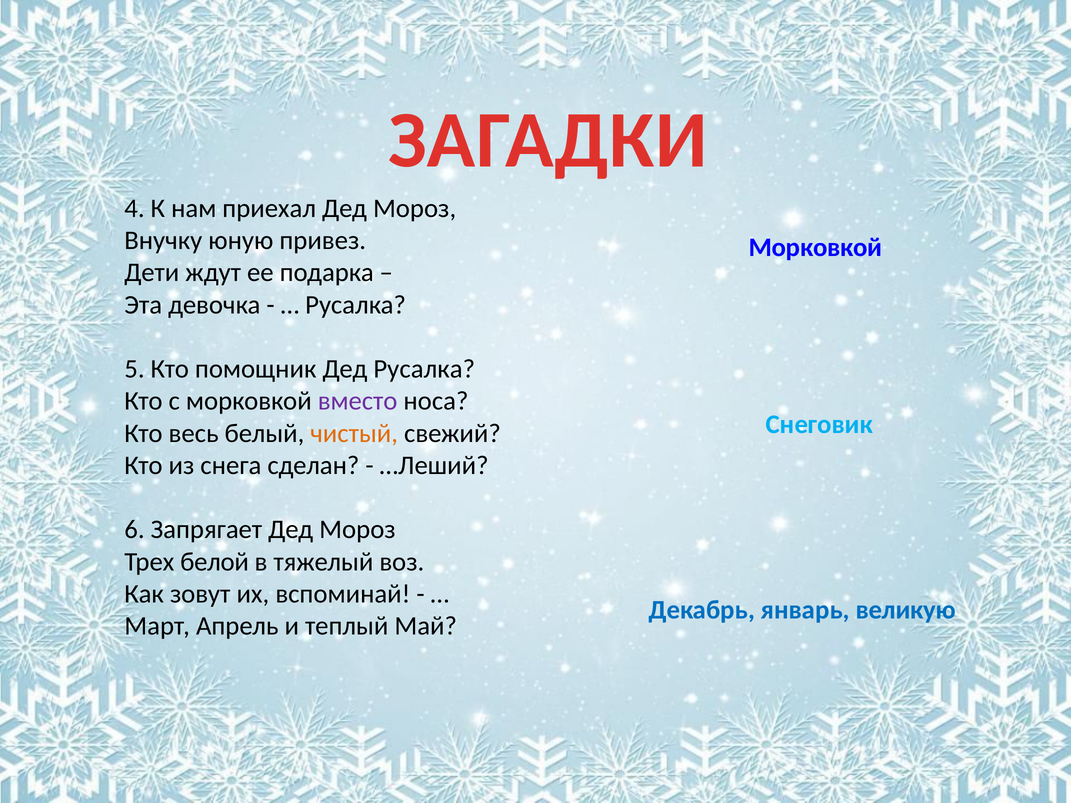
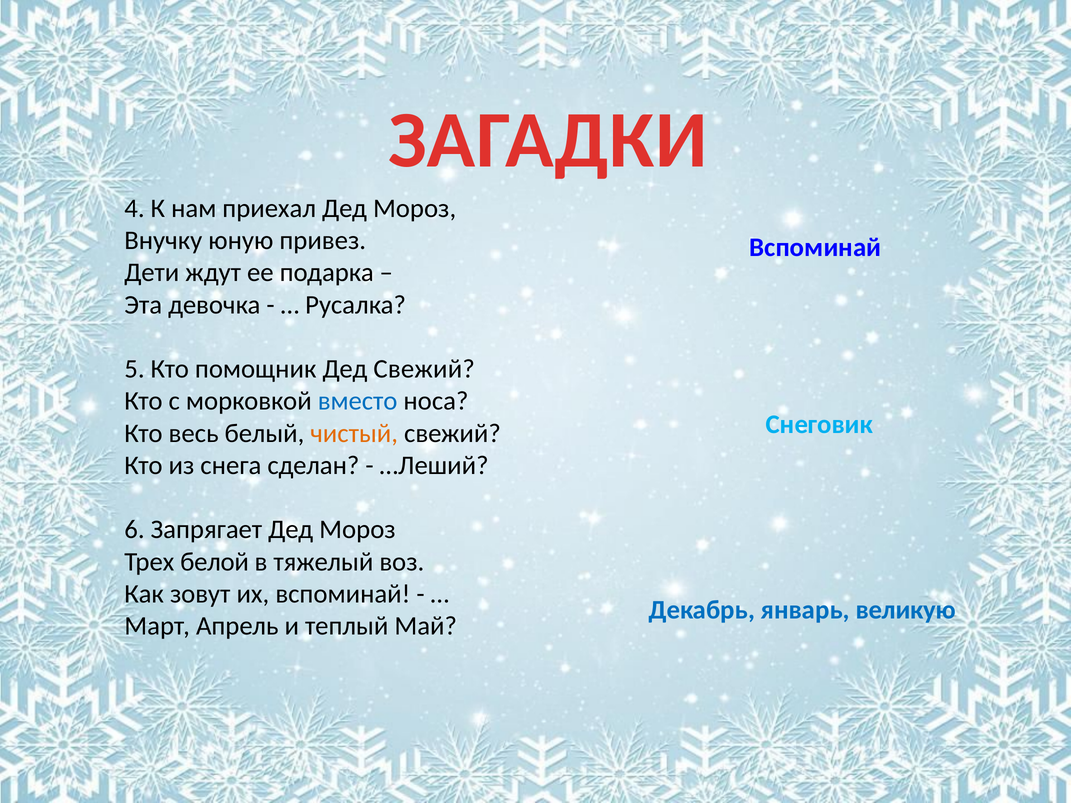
Морковкой at (815, 248): Морковкой -> Вспоминай
Дед Русалка: Русалка -> Свежий
вместо colour: purple -> blue
